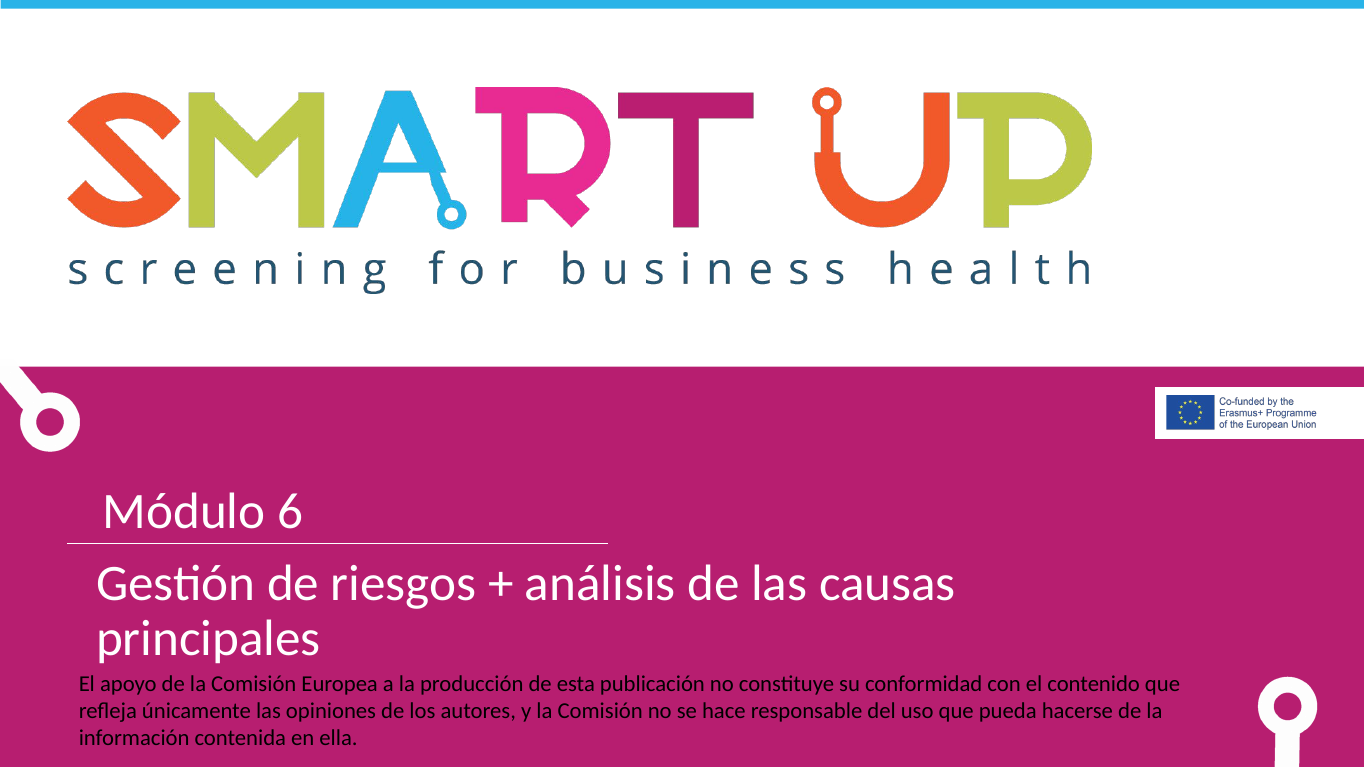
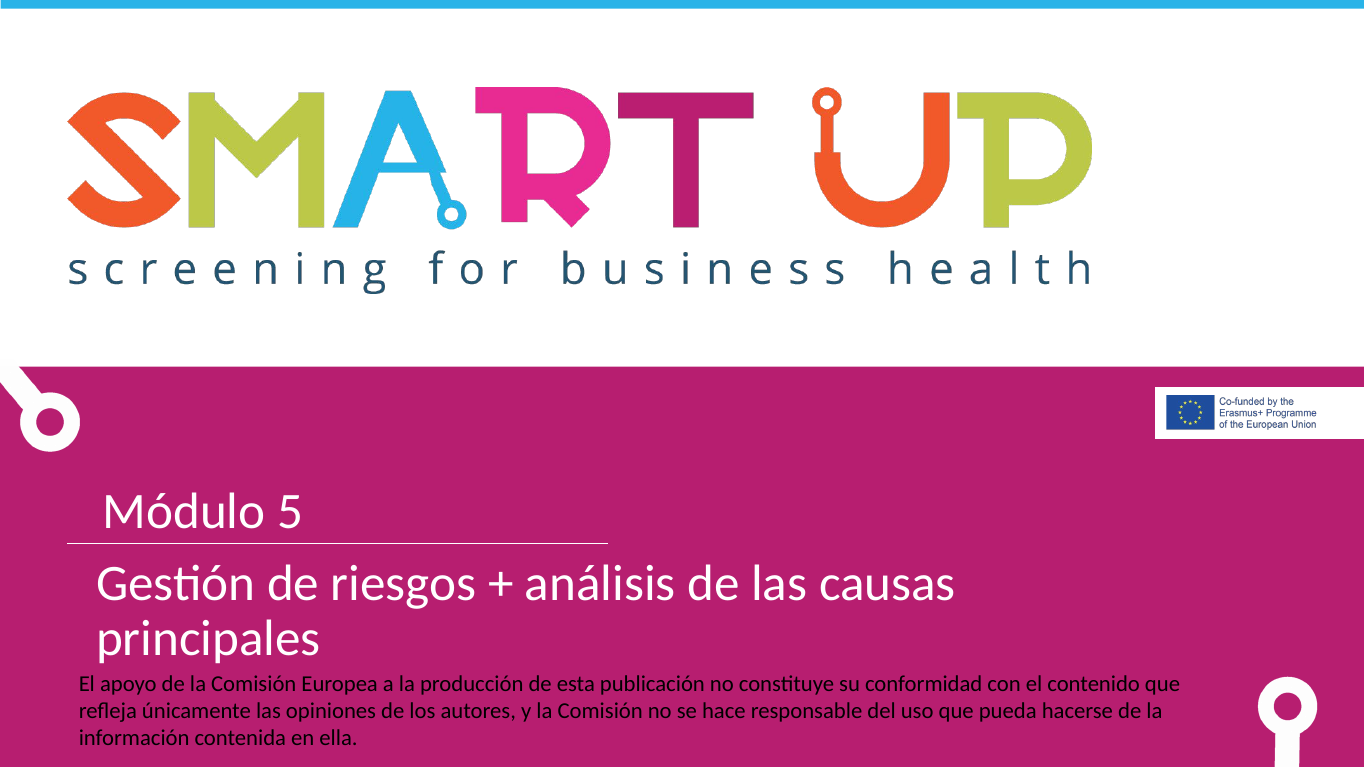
6: 6 -> 5
